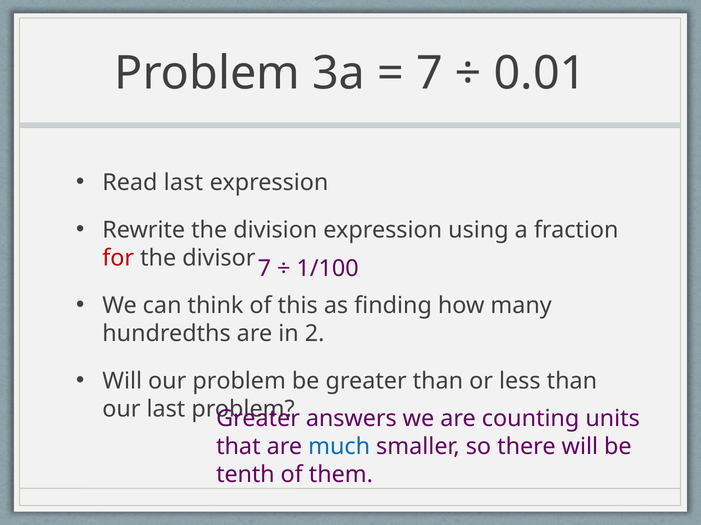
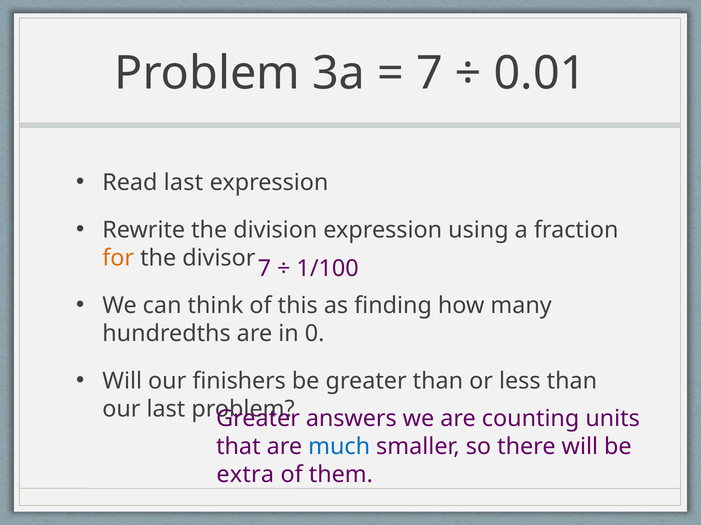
for colour: red -> orange
2: 2 -> 0
our problem: problem -> finishers
tenth: tenth -> extra
